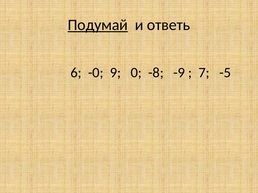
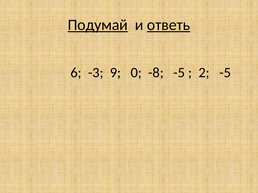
ответь underline: none -> present
-0: -0 -> -3
-8 -9: -9 -> -5
7: 7 -> 2
